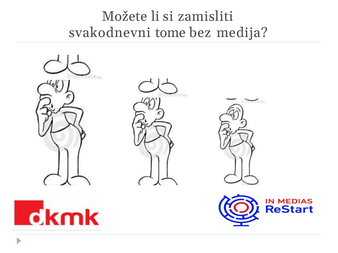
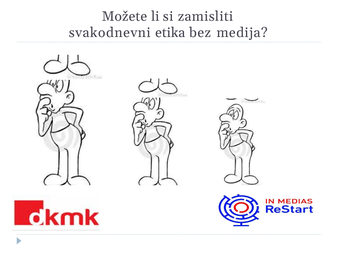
tome: tome -> etika
